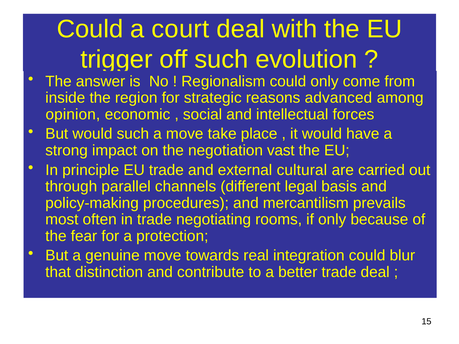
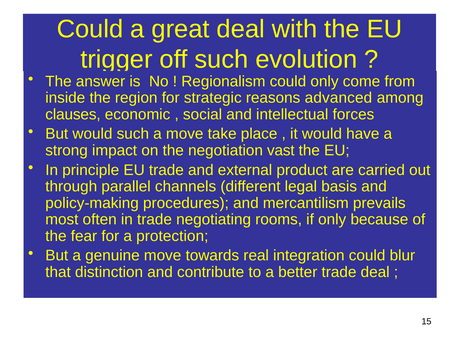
court: court -> great
opinion: opinion -> clauses
cultural: cultural -> product
